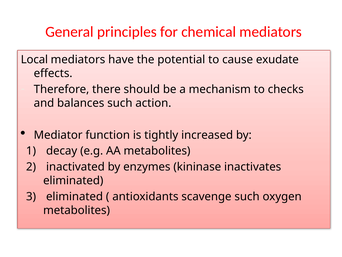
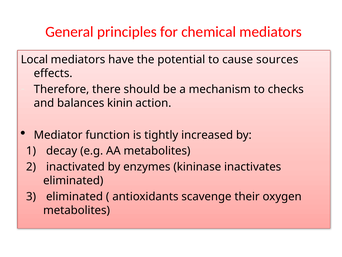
exudate: exudate -> sources
balances such: such -> kinin
scavenge such: such -> their
